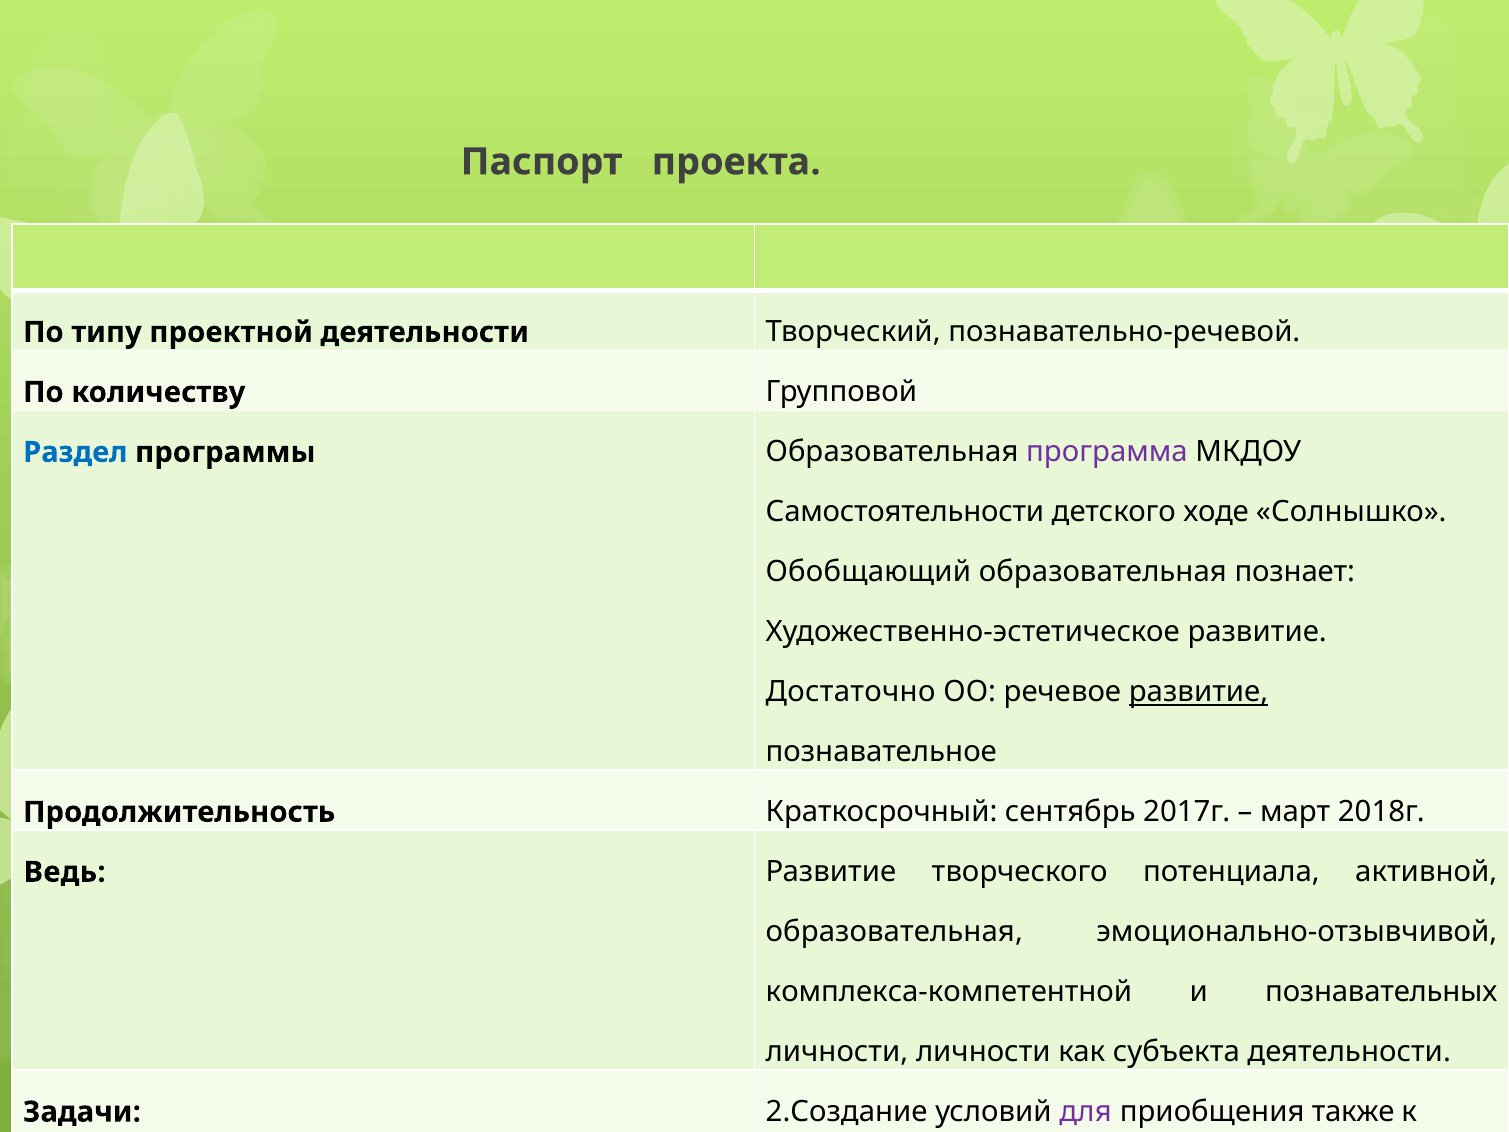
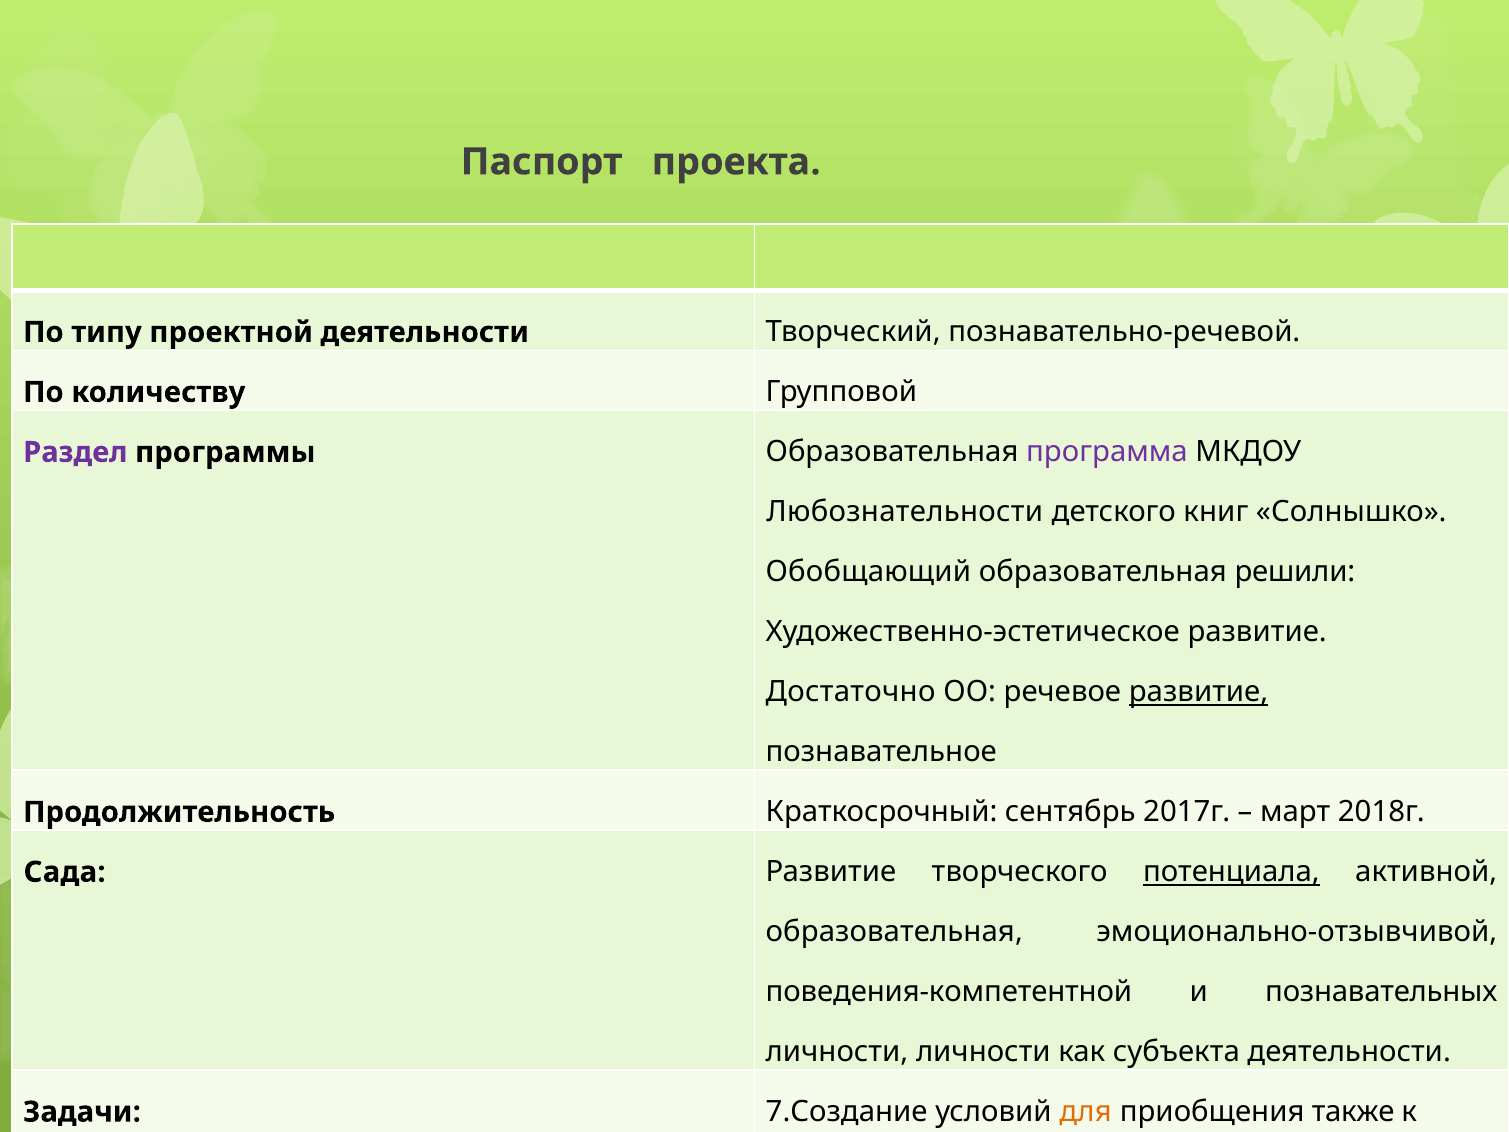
Раздел colour: blue -> purple
Самостоятельности at (905, 512): Самостоятельности -> Любознательности
ходе: ходе -> книг
познает: познает -> решили
Ведь: Ведь -> Сада
потенциала underline: none -> present
комплекса-компетентной: комплекса-компетентной -> поведения-компетентной
2.Создание: 2.Создание -> 7.Создание
для colour: purple -> orange
